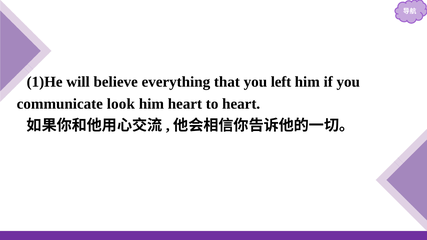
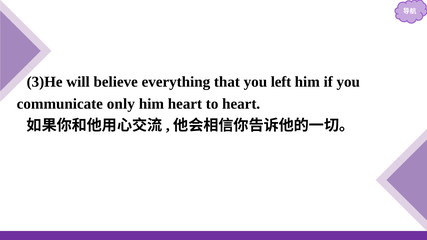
1)He: 1)He -> 3)He
look: look -> only
